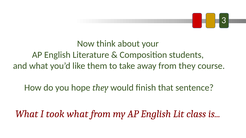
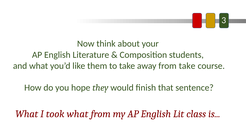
from they: they -> take
